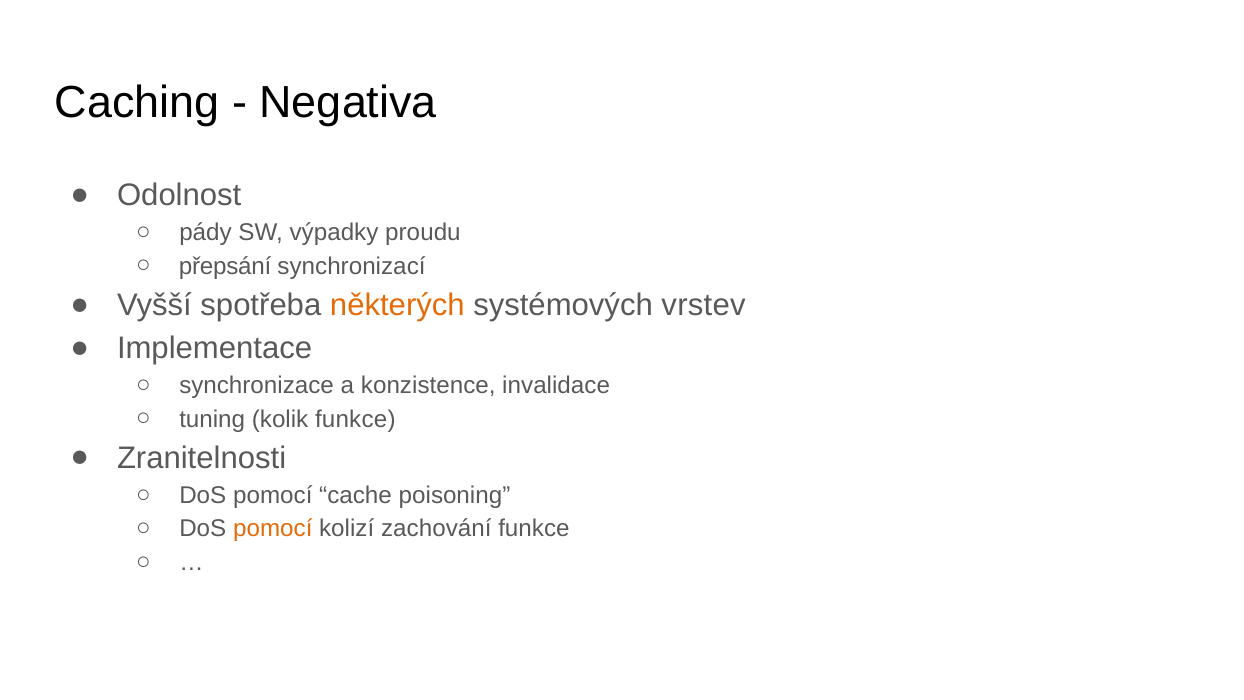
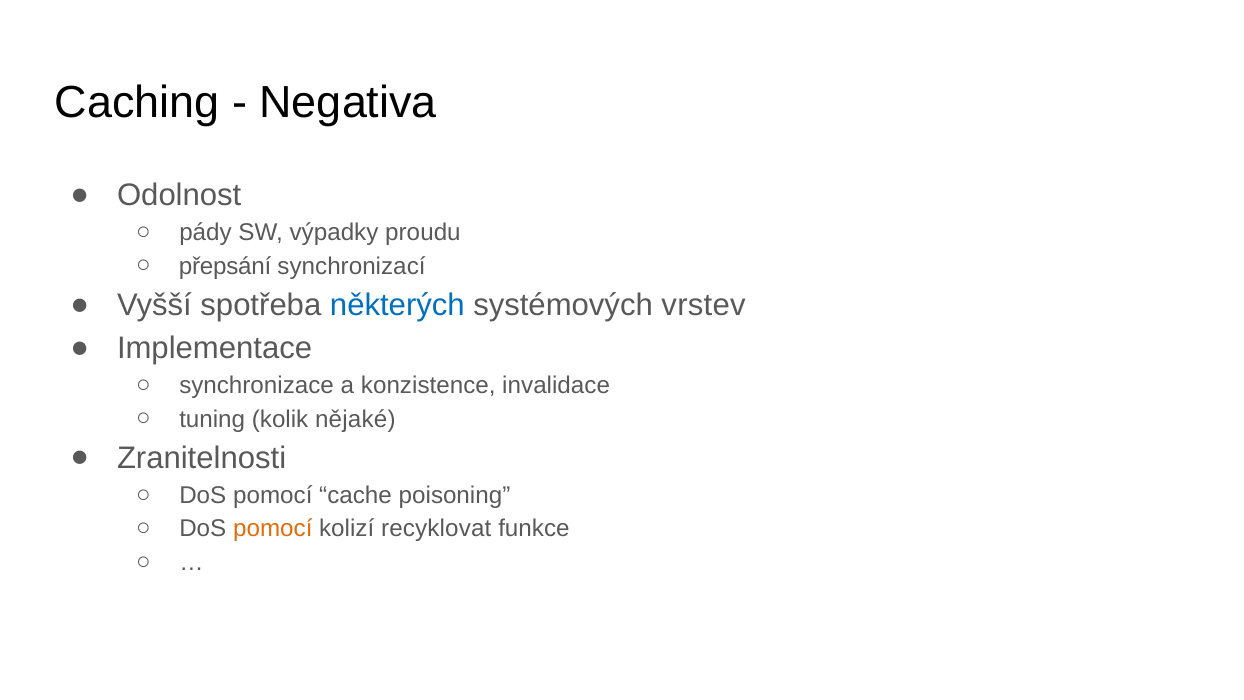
některých colour: orange -> blue
kolik funkce: funkce -> nějaké
zachování: zachování -> recyklovat
